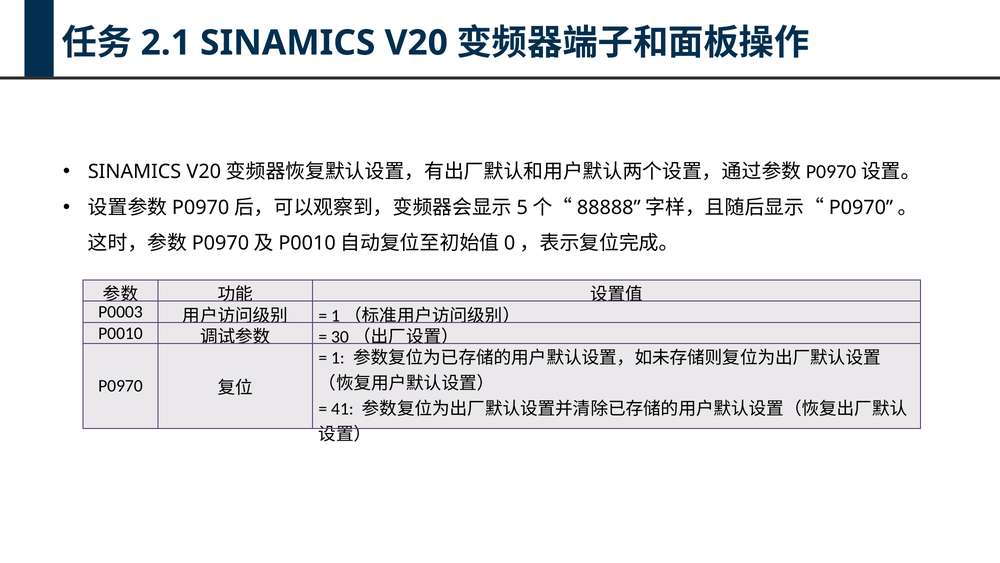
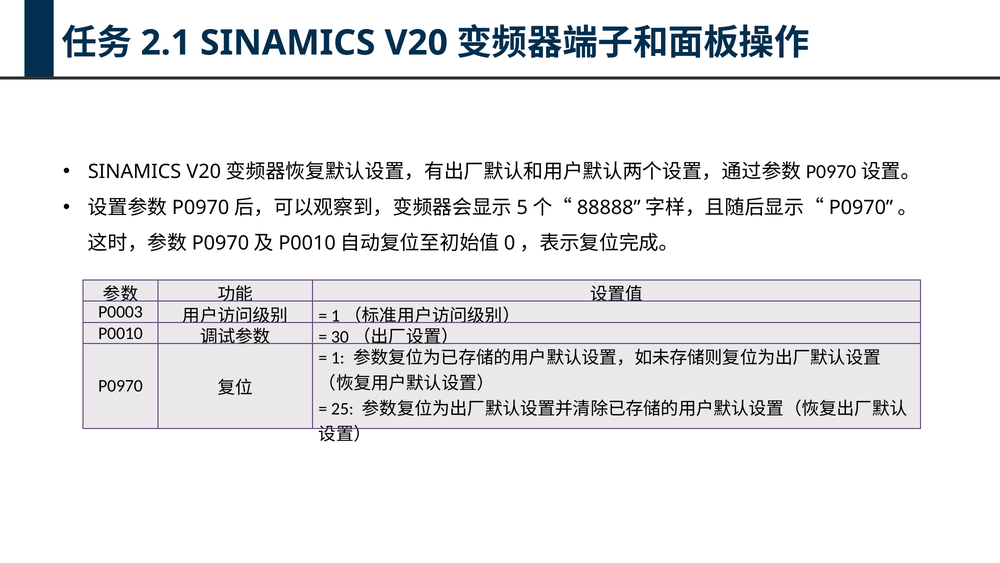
41: 41 -> 25
